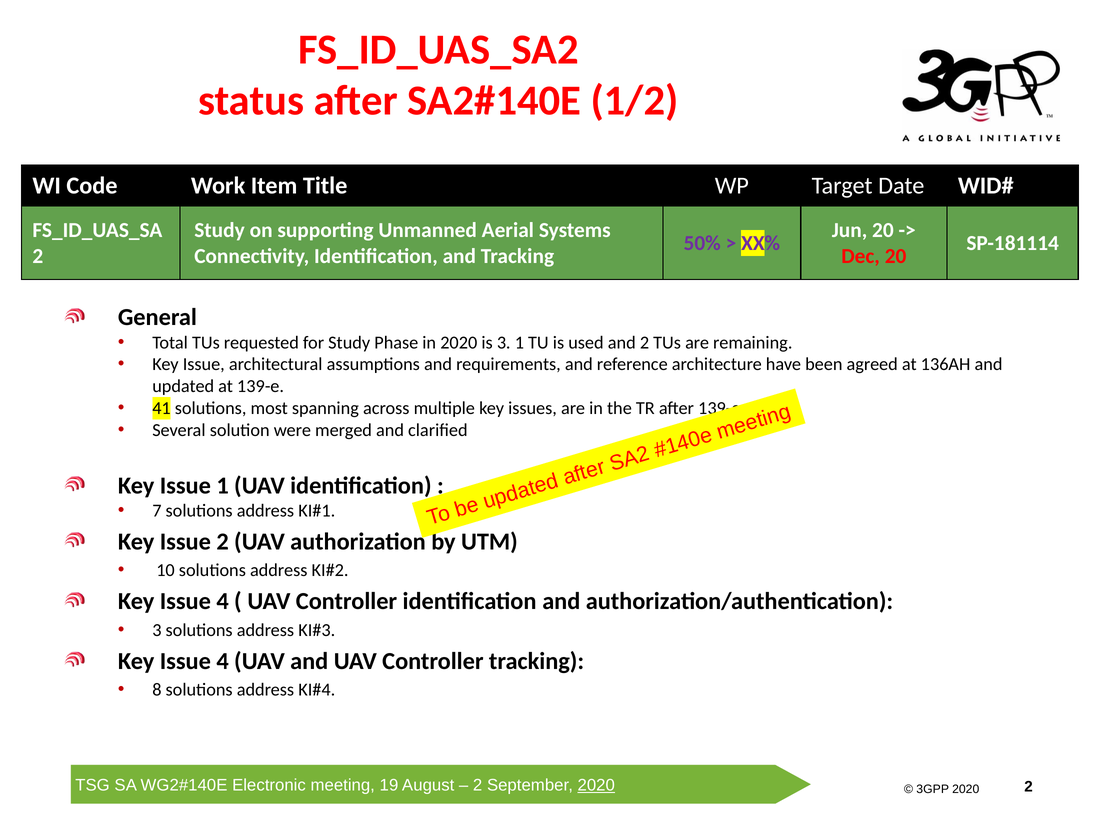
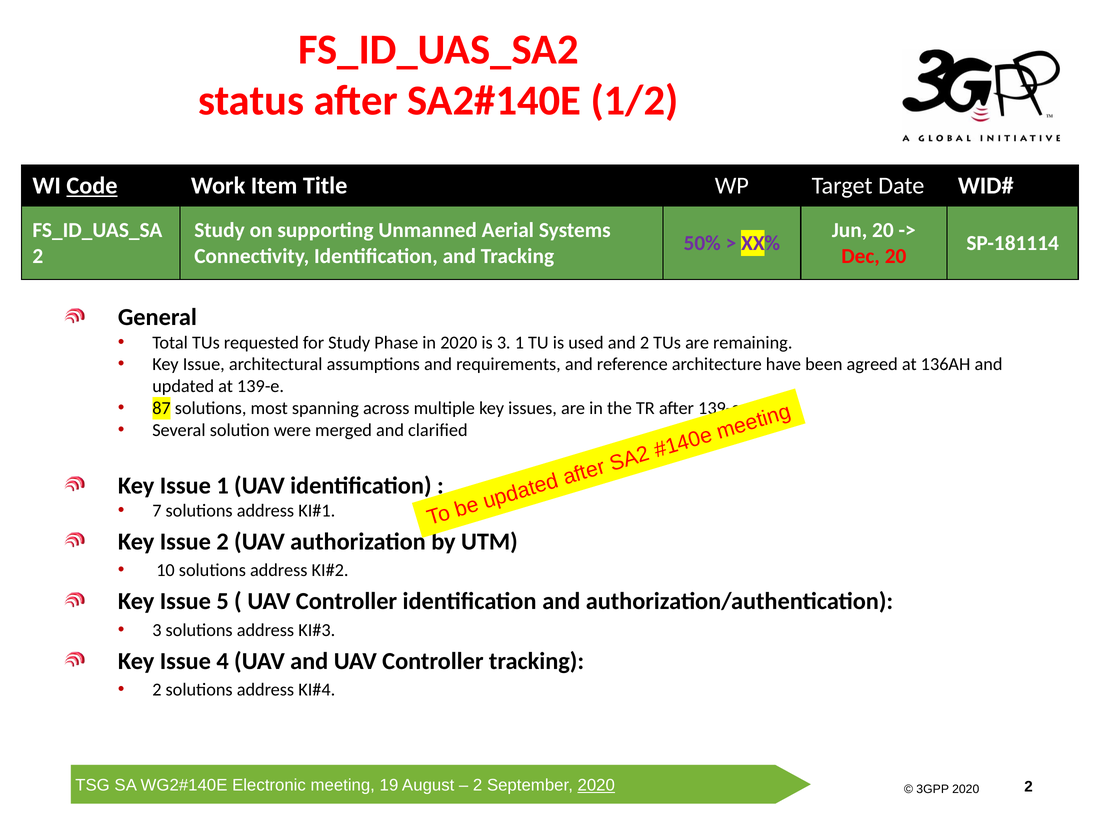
Code underline: none -> present
41: 41 -> 87
4 at (223, 601): 4 -> 5
8 at (157, 690): 8 -> 2
